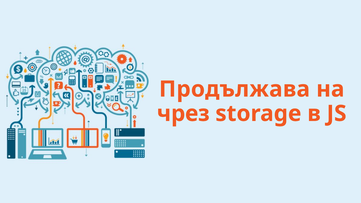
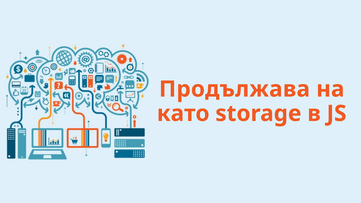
чрез: чрез -> като
